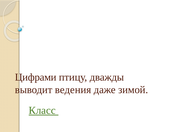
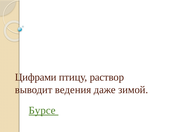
дважды: дважды -> раствор
Класс: Класс -> Бурсе
